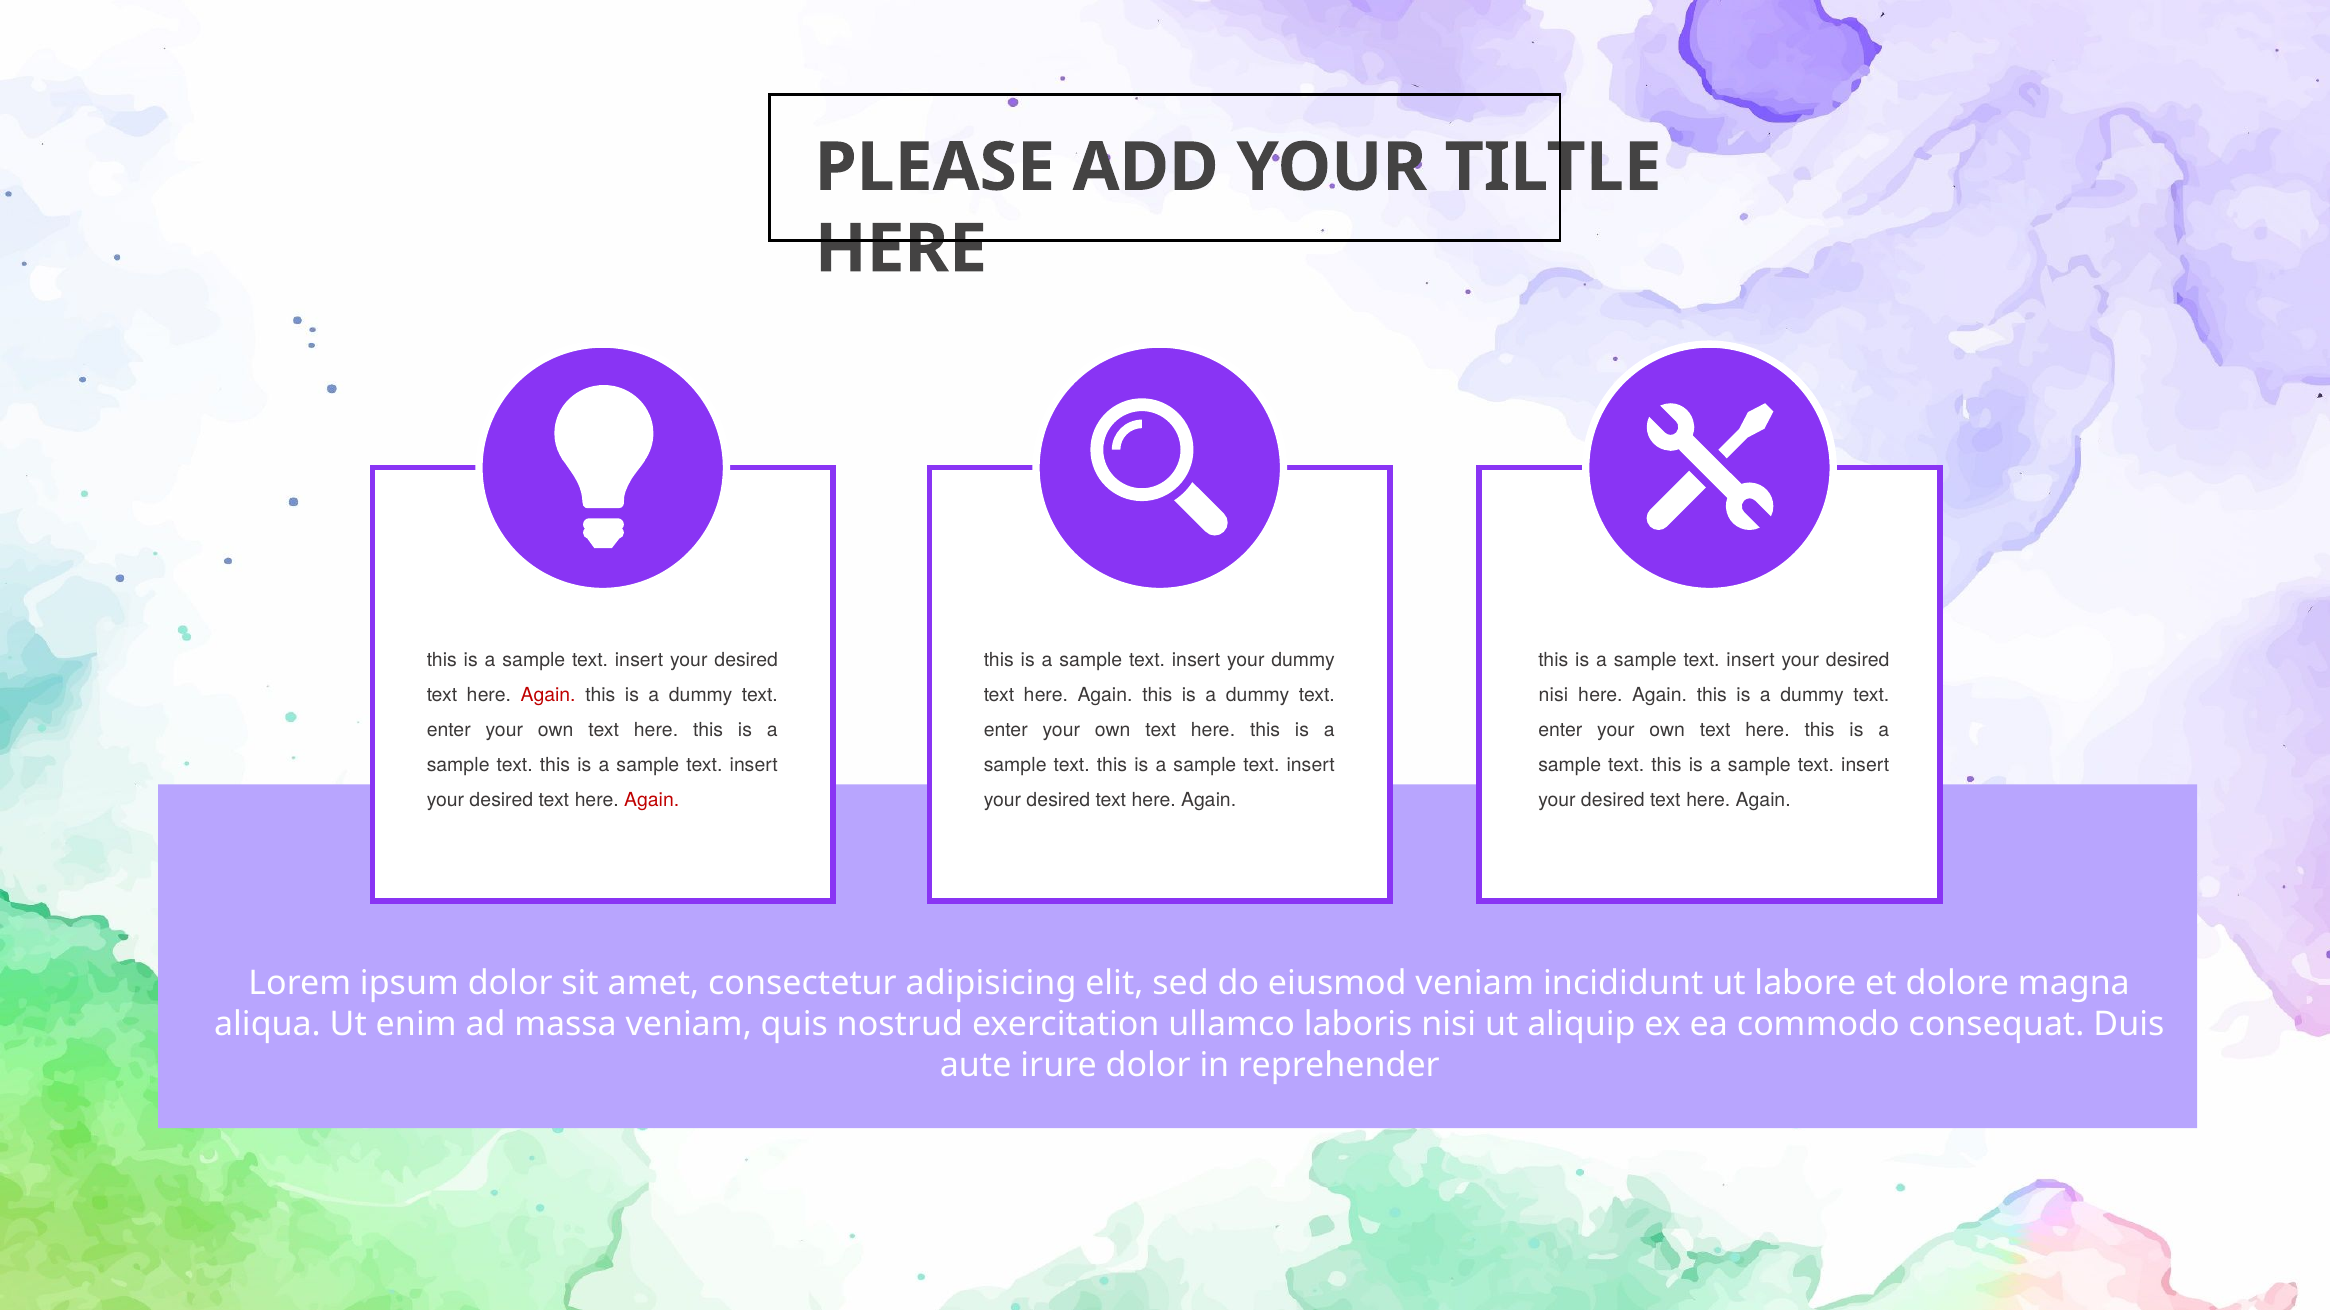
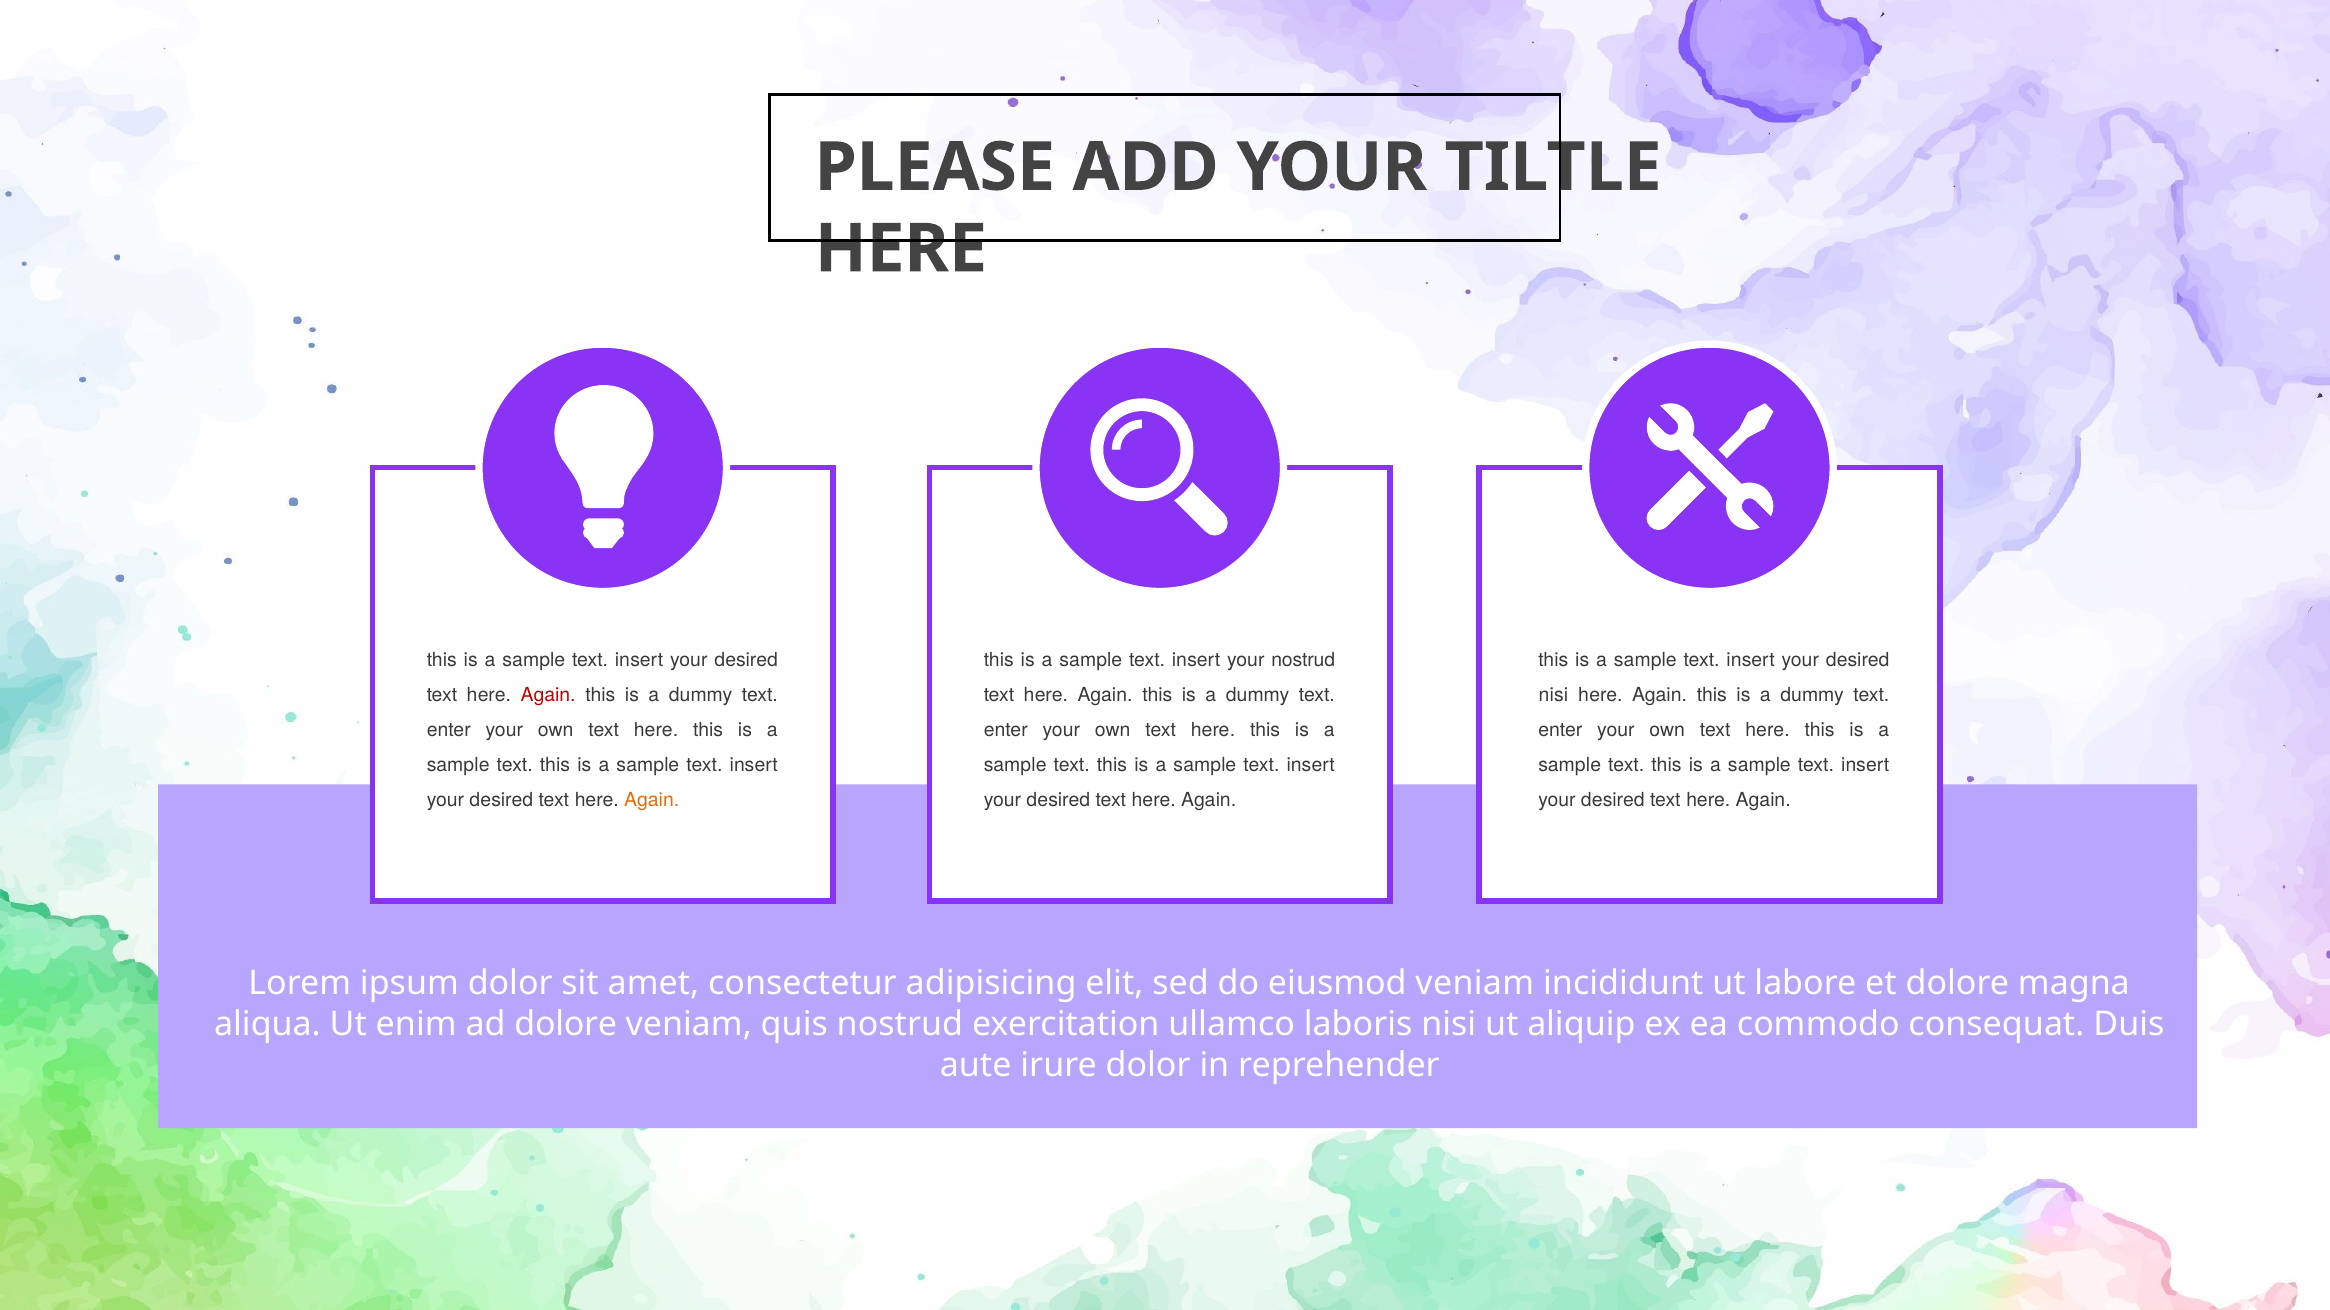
your dummy: dummy -> nostrud
Again at (652, 800) colour: red -> orange
ad massa: massa -> dolore
